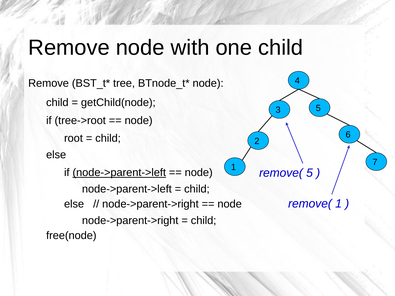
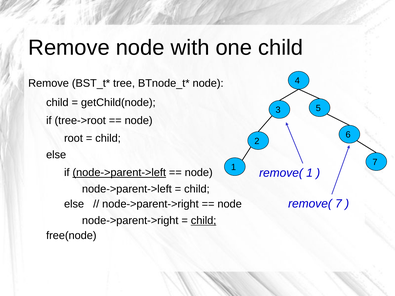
remove( 5: 5 -> 1
remove( 1: 1 -> 7
child at (204, 221) underline: none -> present
